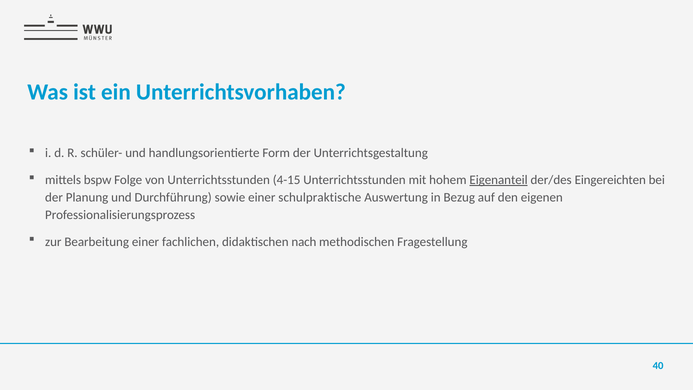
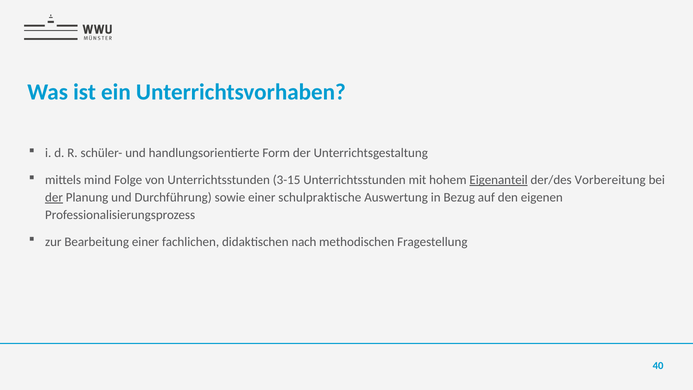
bspw: bspw -> mind
4-15: 4-15 -> 3-15
Eingereichten: Eingereichten -> Vorbereitung
der at (54, 197) underline: none -> present
